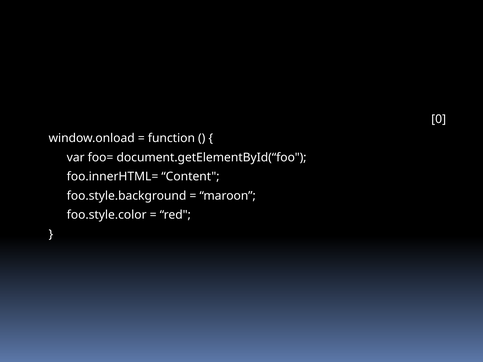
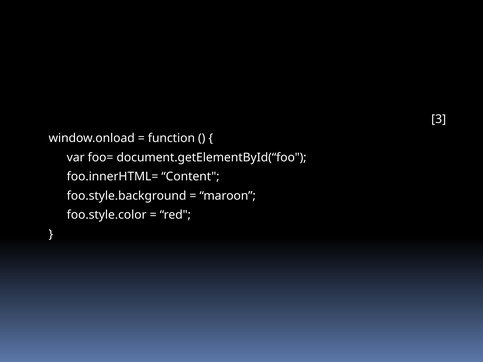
0: 0 -> 3
